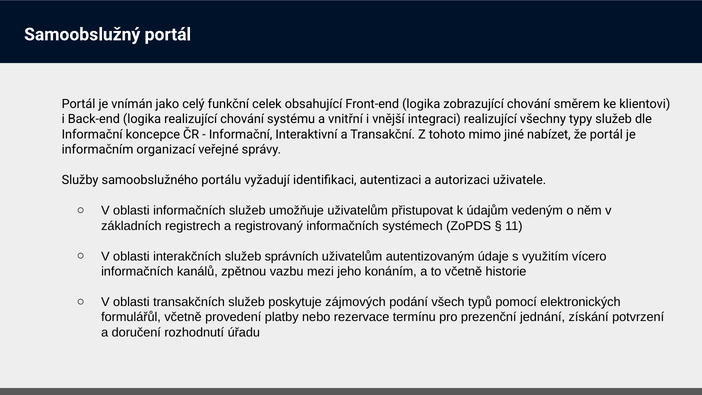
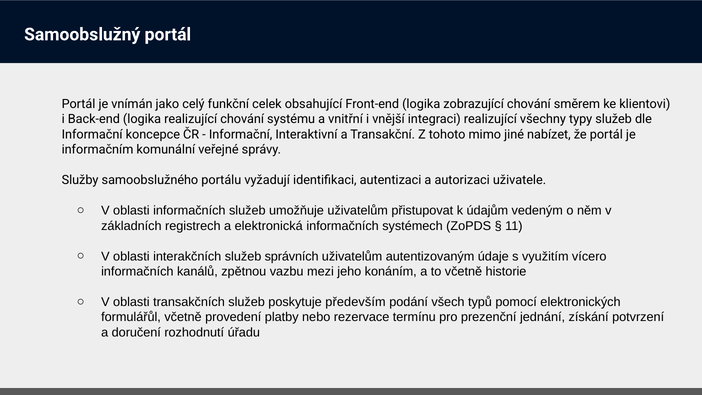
organizací: organizací -> komunální
registrovaný: registrovaný -> elektronická
zájmových: zájmových -> především
